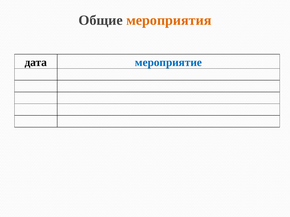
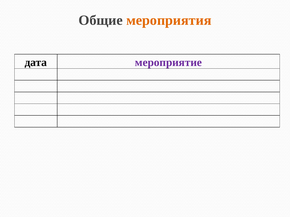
мероприятие colour: blue -> purple
